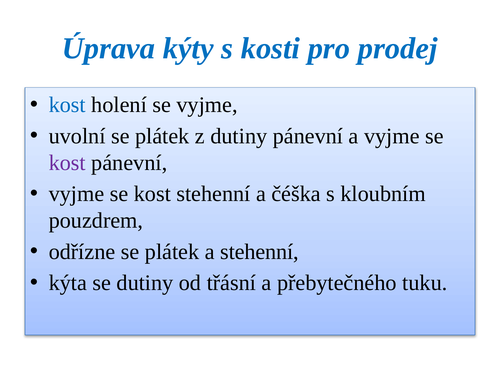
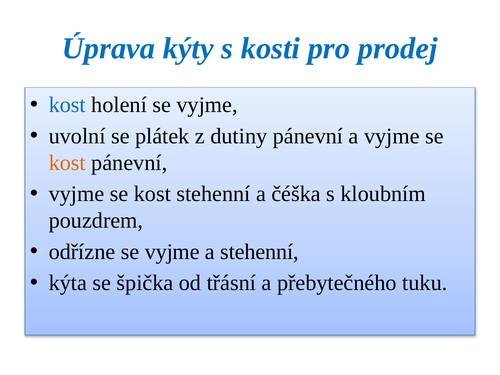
kost at (67, 163) colour: purple -> orange
odřízne se plátek: plátek -> vyjme
se dutiny: dutiny -> špička
